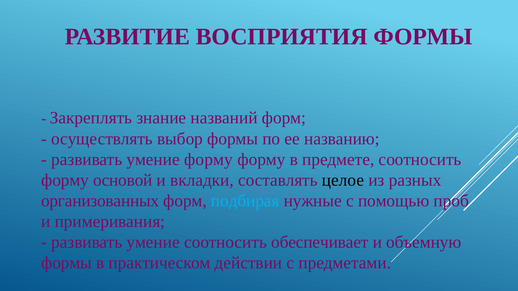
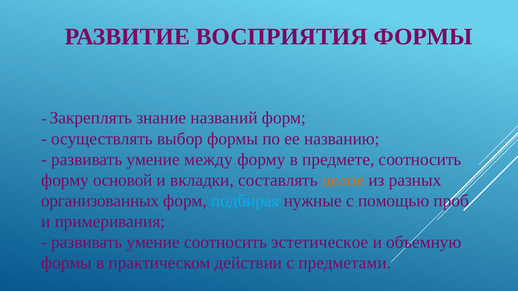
умение форму: форму -> между
целое colour: black -> orange
обеспечивает: обеспечивает -> эстетическое
